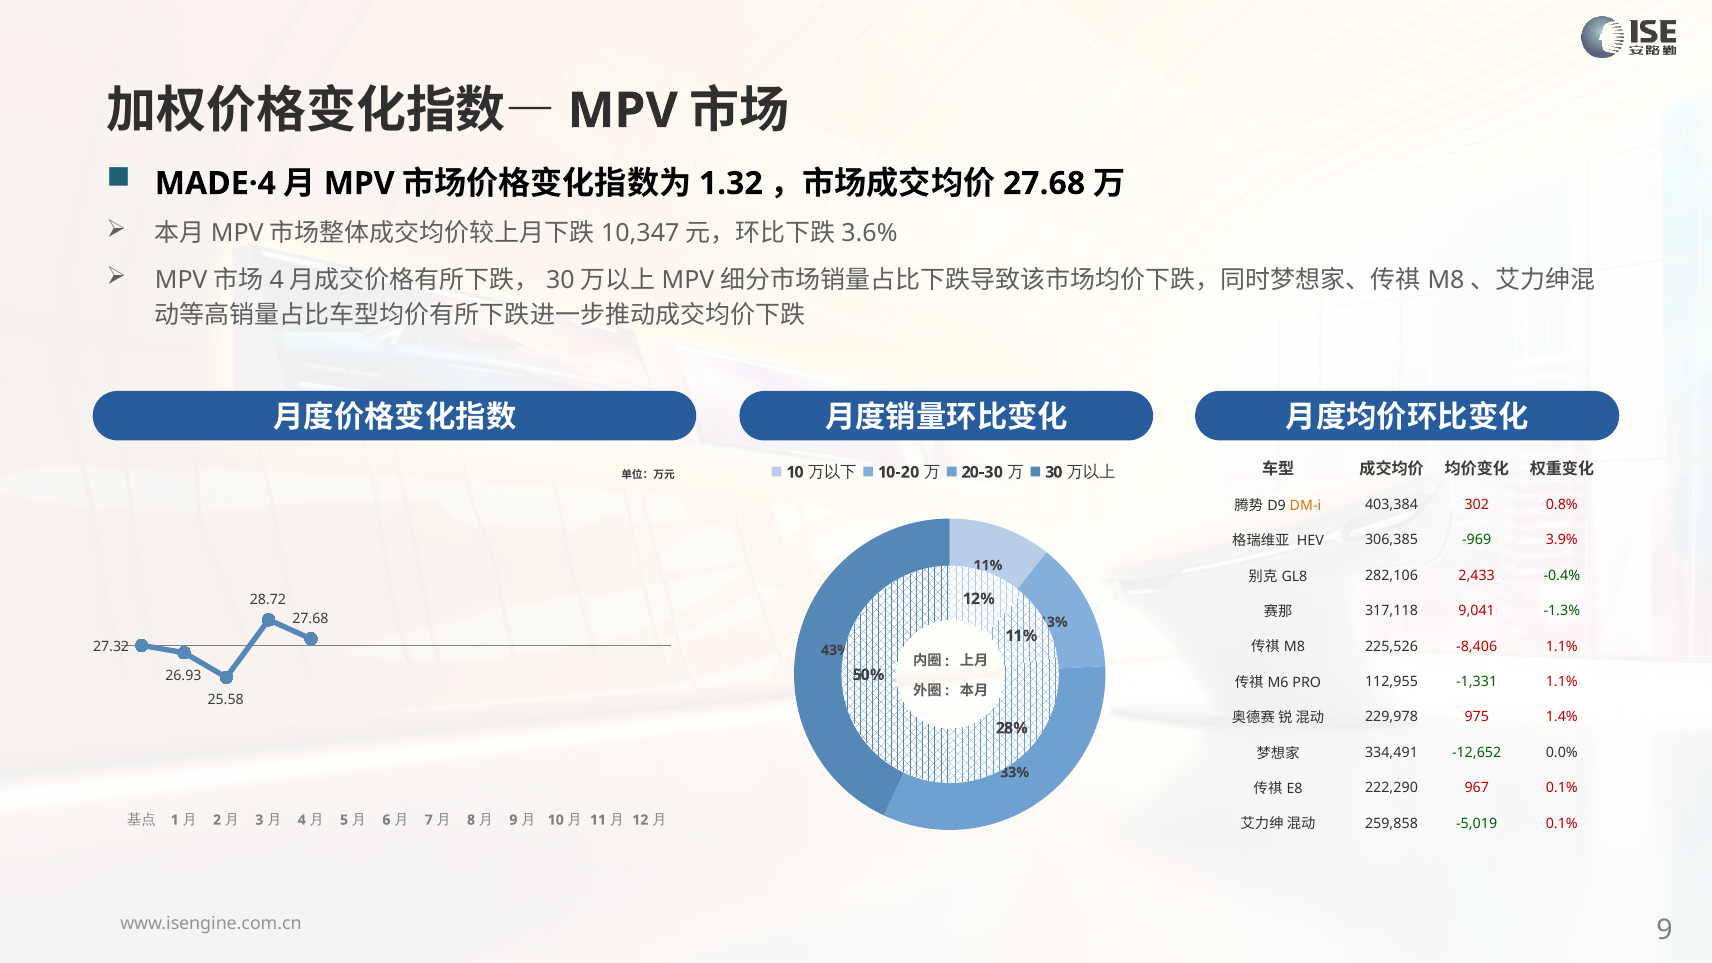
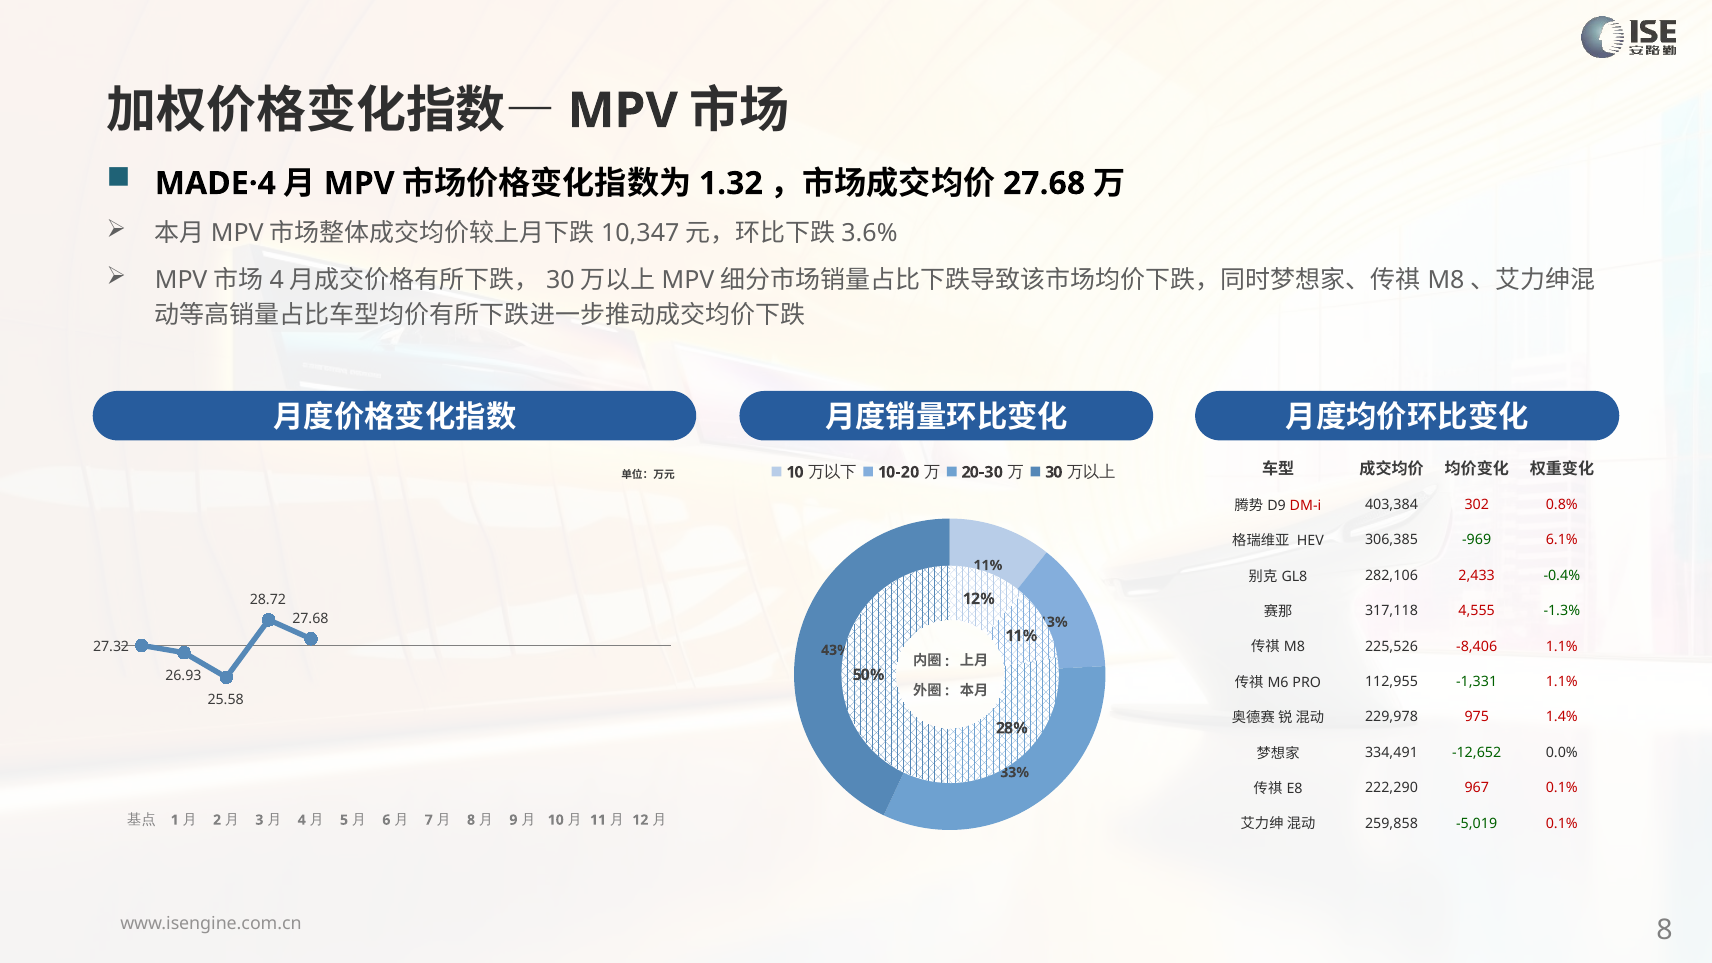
DM-i colour: orange -> red
3.9%: 3.9% -> 6.1%
9,041: 9,041 -> 4,555
9 at (1665, 930): 9 -> 8
